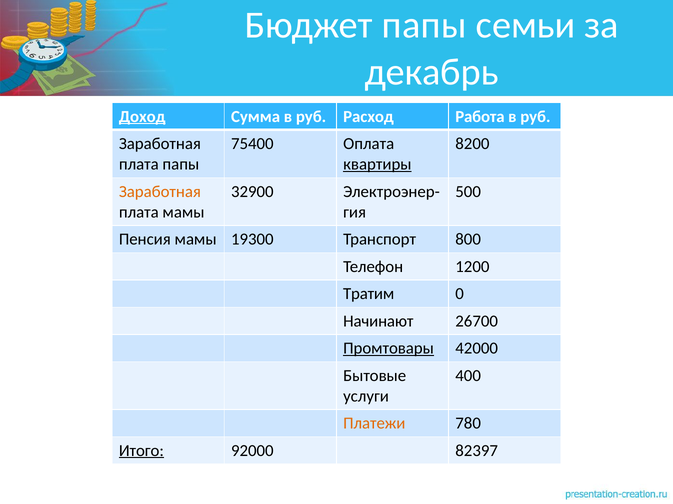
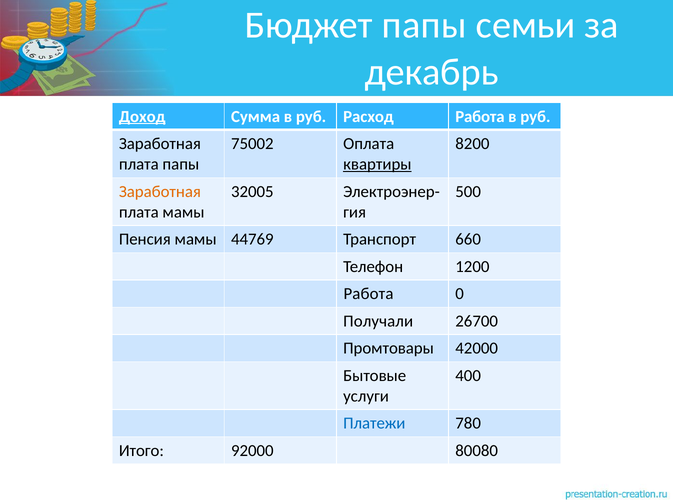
75400: 75400 -> 75002
32900: 32900 -> 32005
19300: 19300 -> 44769
800: 800 -> 660
Тратим at (369, 294): Тратим -> Работа
Начинают: Начинают -> Получали
Промтовары underline: present -> none
Платежи colour: orange -> blue
Итого underline: present -> none
82397: 82397 -> 80080
